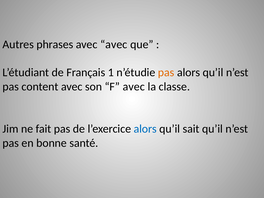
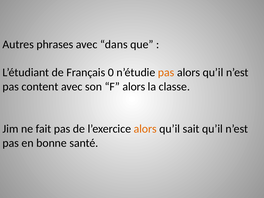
avec avec: avec -> dans
1: 1 -> 0
F avec: avec -> alors
alors at (145, 129) colour: blue -> orange
